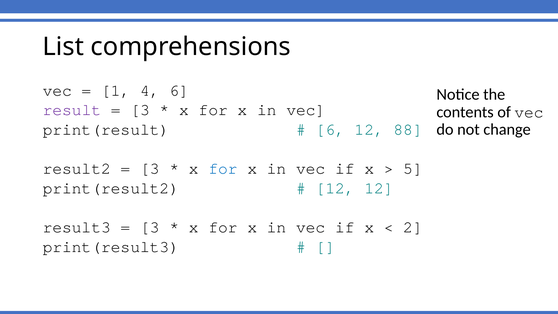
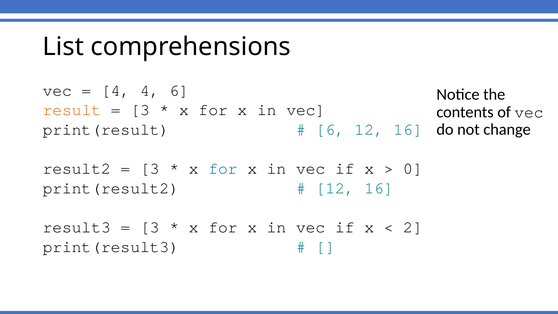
1 at (116, 90): 1 -> 4
result colour: purple -> orange
6 12 88: 88 -> 16
5: 5 -> 0
12 at (379, 188): 12 -> 16
